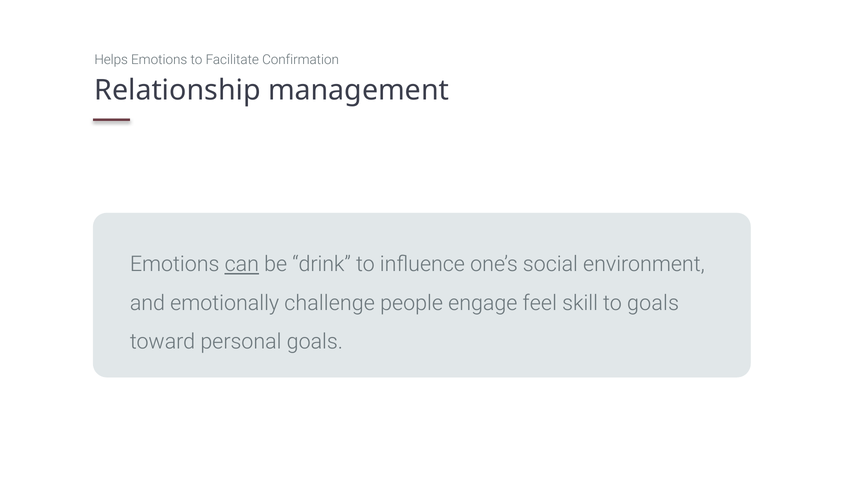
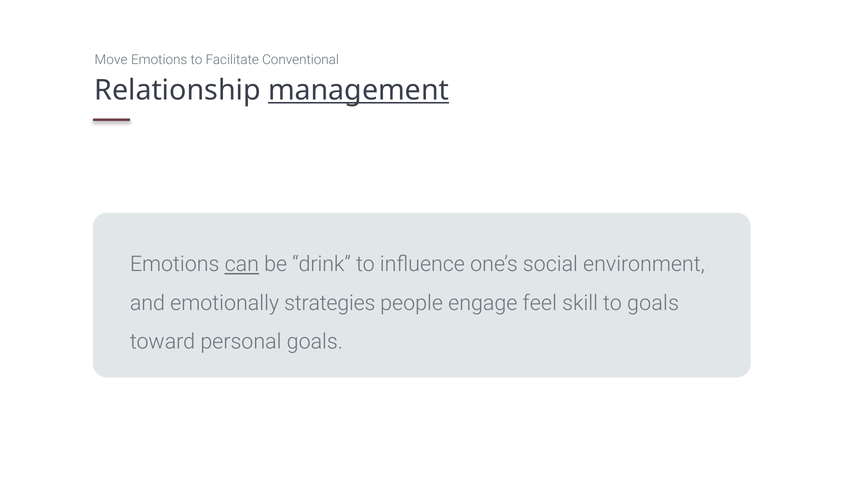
Helps: Helps -> Move
Confirmation: Confirmation -> Conventional
management underline: none -> present
challenge: challenge -> strategies
